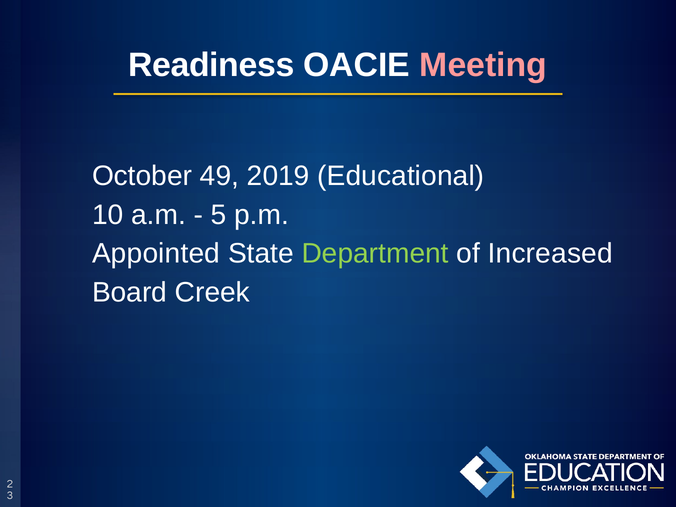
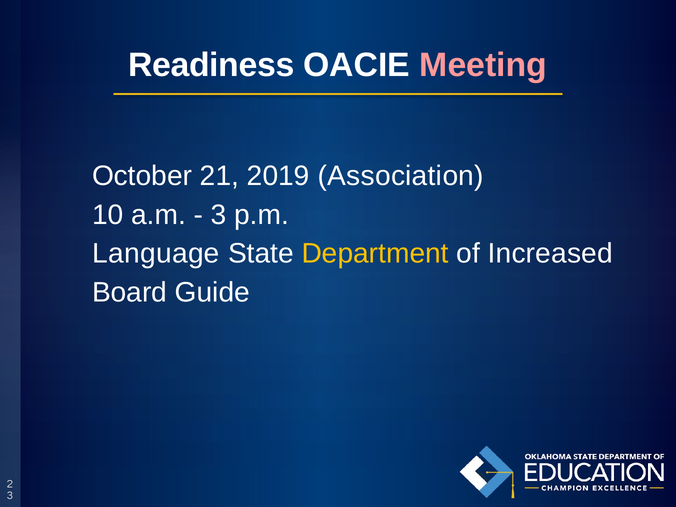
49: 49 -> 21
Educational: Educational -> Association
5 at (219, 215): 5 -> 3
Appointed: Appointed -> Language
Department colour: light green -> yellow
Creek: Creek -> Guide
